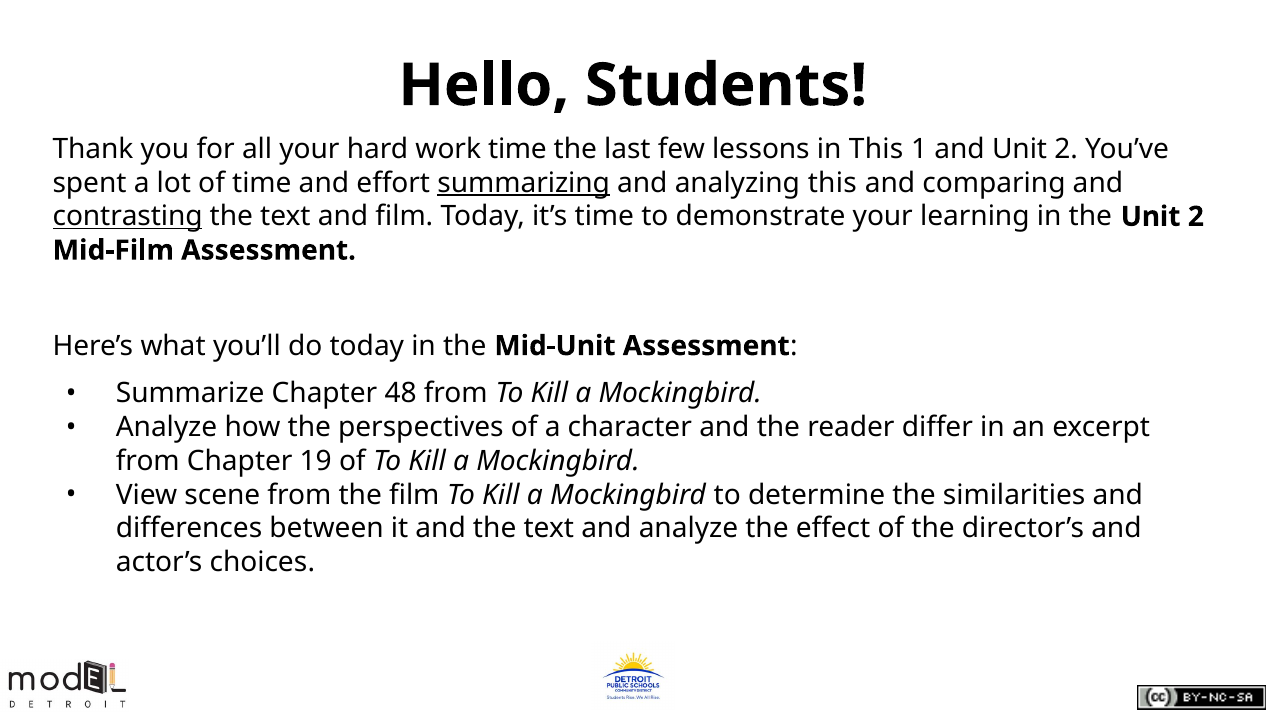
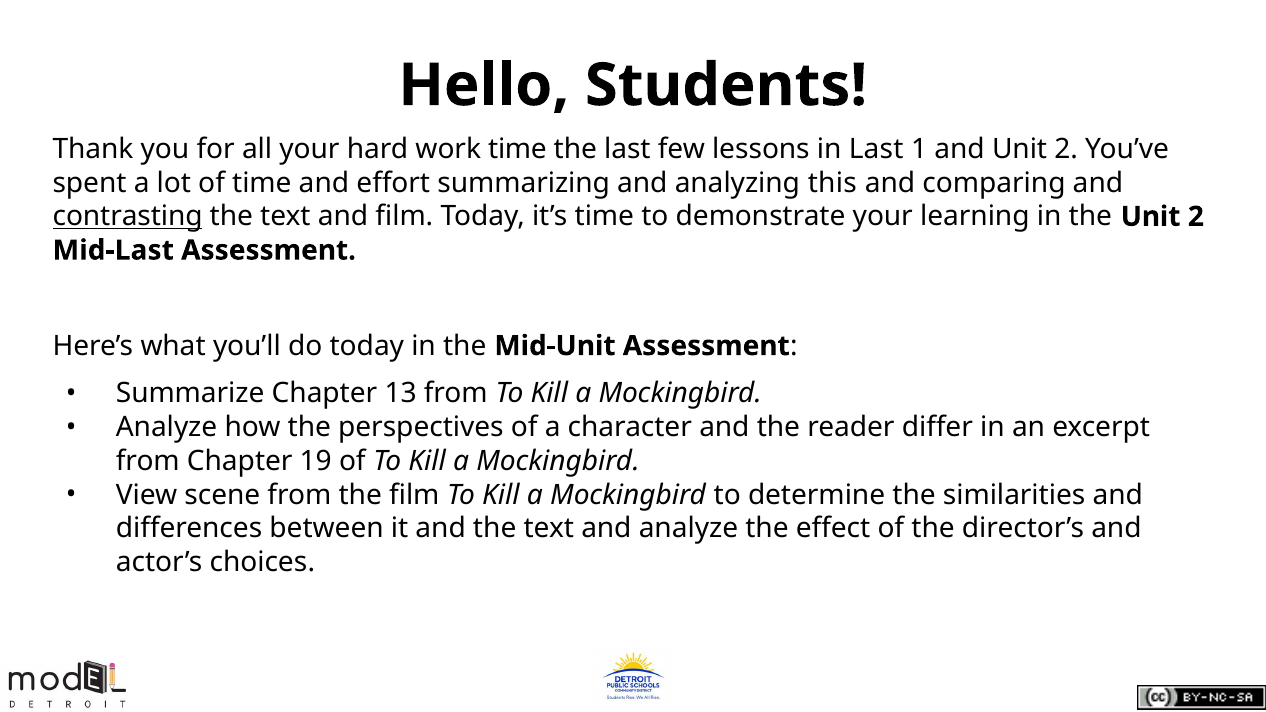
in This: This -> Last
summarizing underline: present -> none
Mid-Film: Mid-Film -> Mid-Last
48: 48 -> 13
